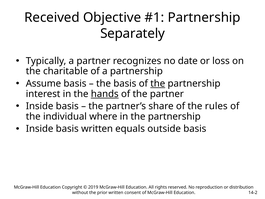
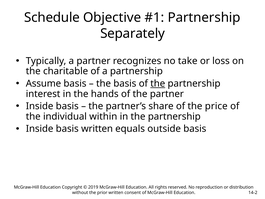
Received: Received -> Schedule
date: date -> take
hands underline: present -> none
rules: rules -> price
where: where -> within
